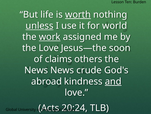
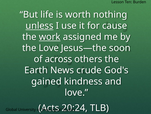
worth underline: present -> none
world: world -> cause
claims: claims -> across
News at (36, 70): News -> Earth
abroad: abroad -> gained
and underline: present -> none
